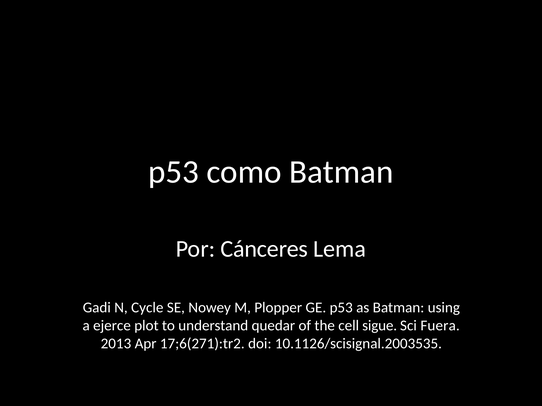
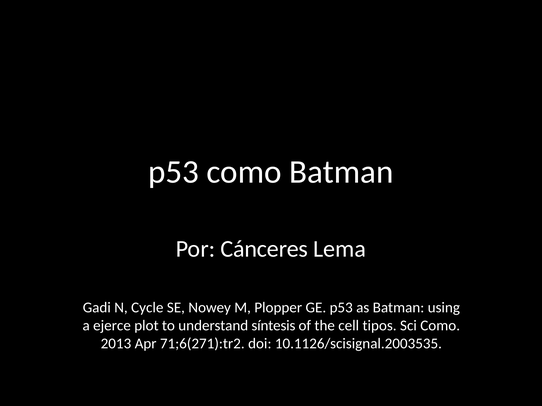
quedar: quedar -> síntesis
sigue: sigue -> tipos
Sci Fuera: Fuera -> Como
17;6(271):tr2: 17;6(271):tr2 -> 71;6(271):tr2
